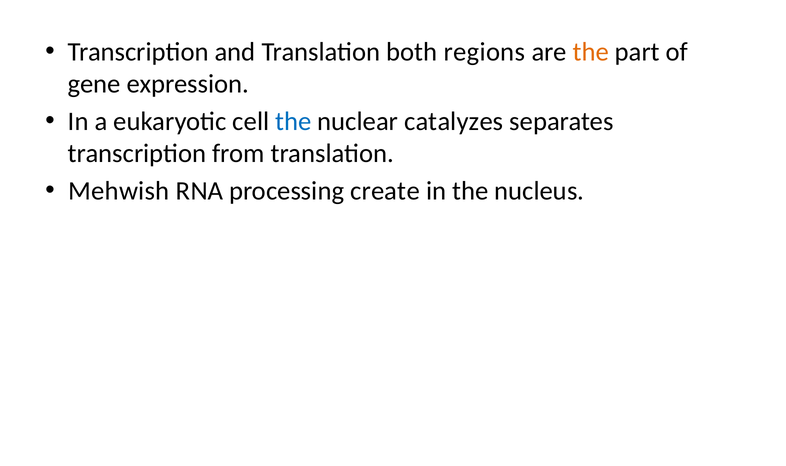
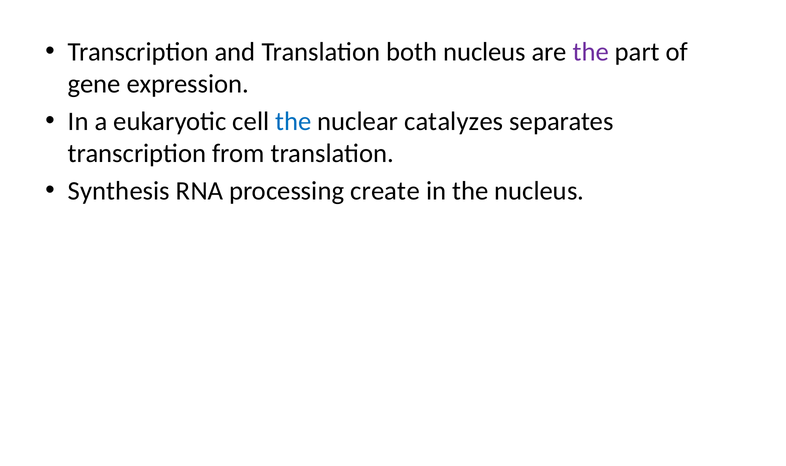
both regions: regions -> nucleus
the at (591, 52) colour: orange -> purple
Mehwish: Mehwish -> Synthesis
